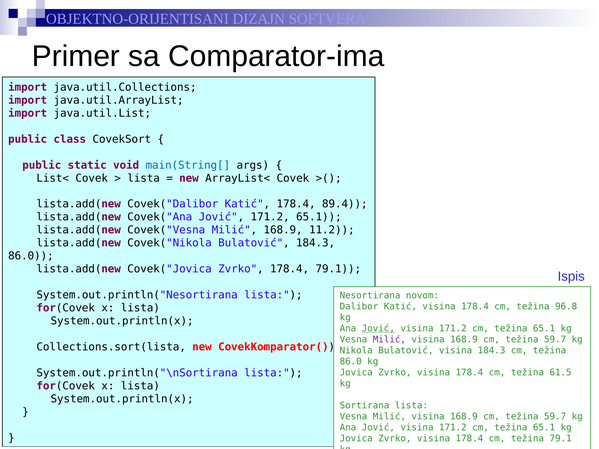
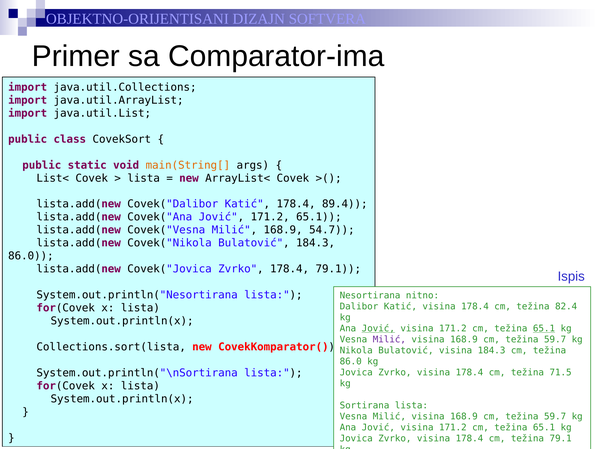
main(String[ colour: blue -> orange
11.2: 11.2 -> 54.7
novom: novom -> nitno
96.8: 96.8 -> 82.4
65.1 at (544, 329) underline: none -> present
61.5: 61.5 -> 71.5
